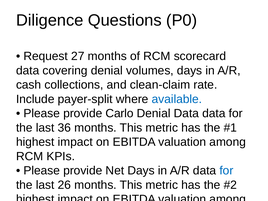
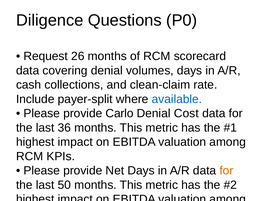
27: 27 -> 26
Denial Data: Data -> Cost
for at (226, 171) colour: blue -> orange
26: 26 -> 50
